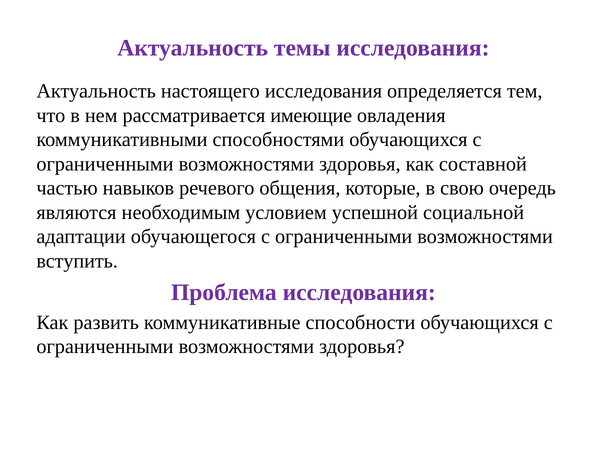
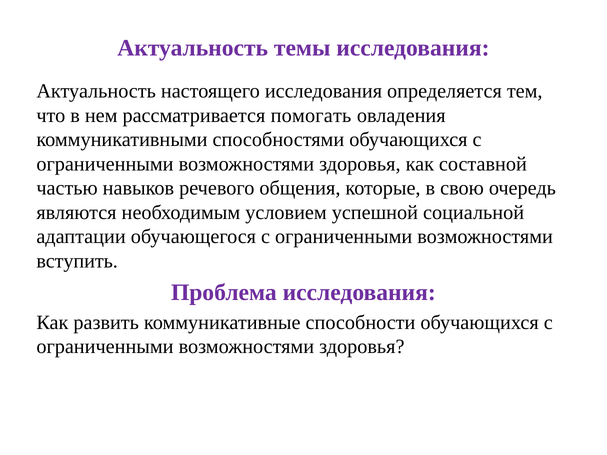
имеющие: имеющие -> помогать
